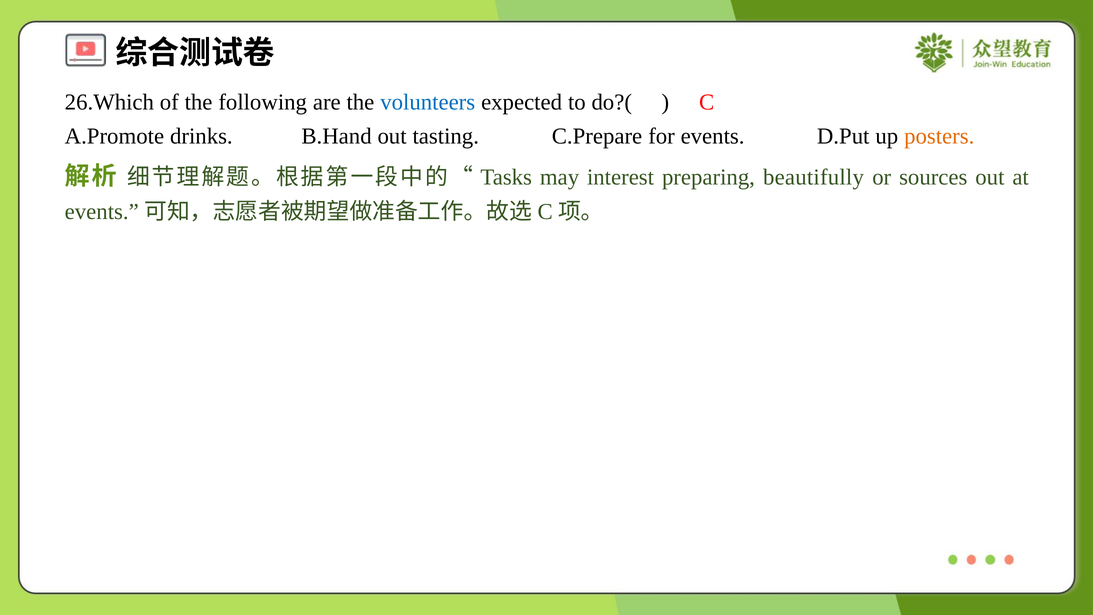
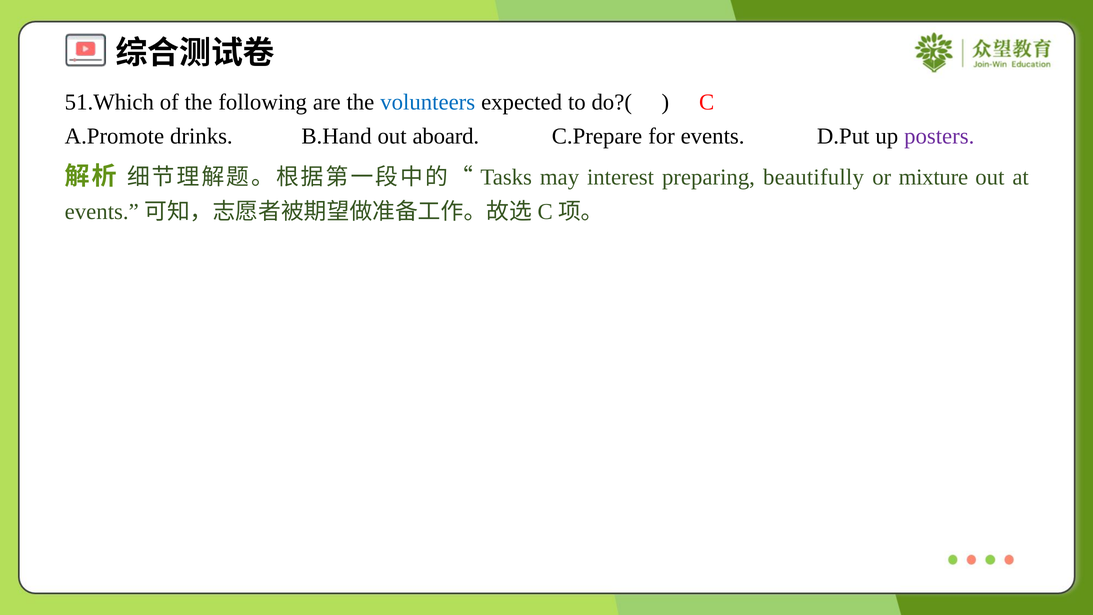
26.Which: 26.Which -> 51.Which
tasting: tasting -> aboard
posters colour: orange -> purple
sources: sources -> mixture
